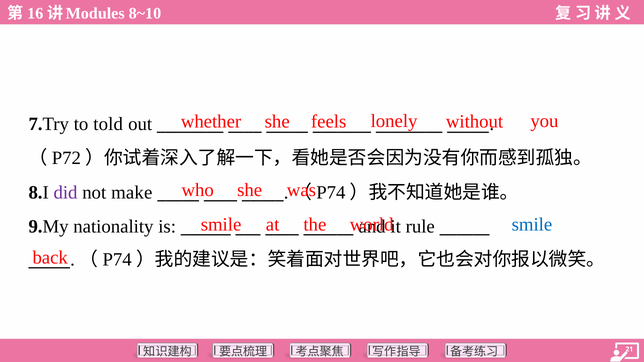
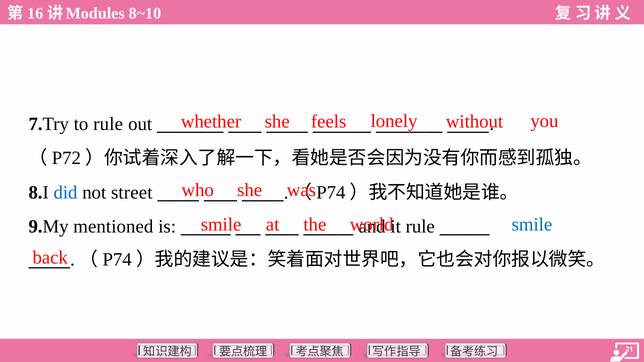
to told: told -> rule
did colour: purple -> blue
make: make -> street
nationality: nationality -> mentioned
